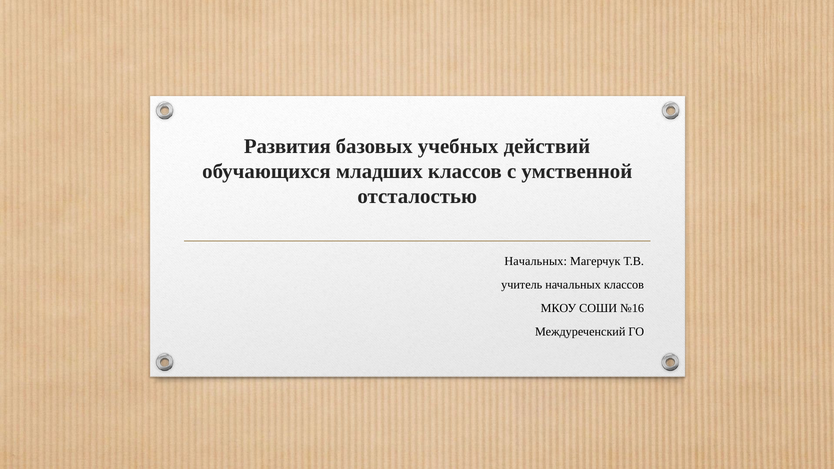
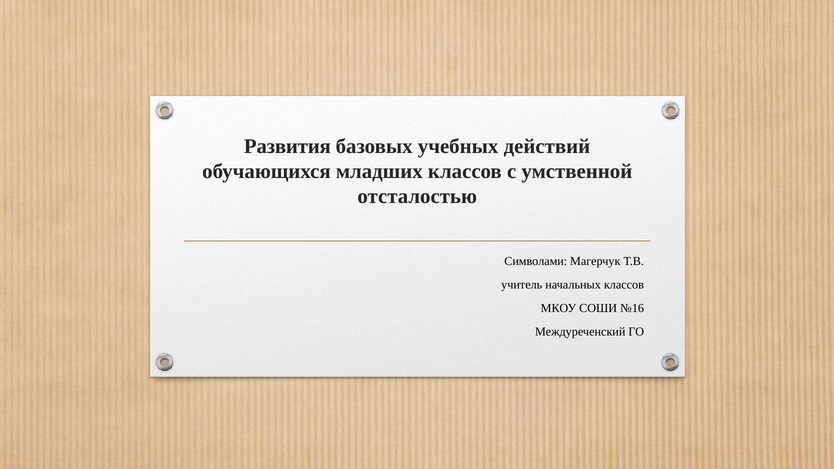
Начальных at (536, 261): Начальных -> Символами
